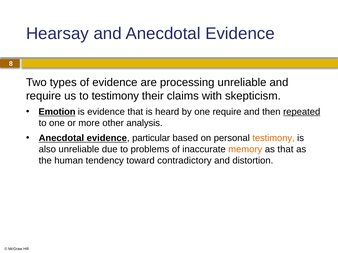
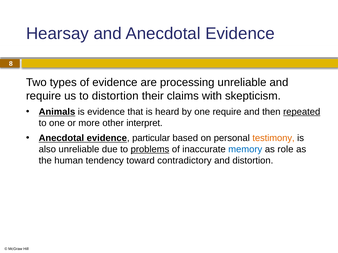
to testimony: testimony -> distortion
Emotion: Emotion -> Animals
analysis: analysis -> interpret
problems underline: none -> present
memory colour: orange -> blue
as that: that -> role
